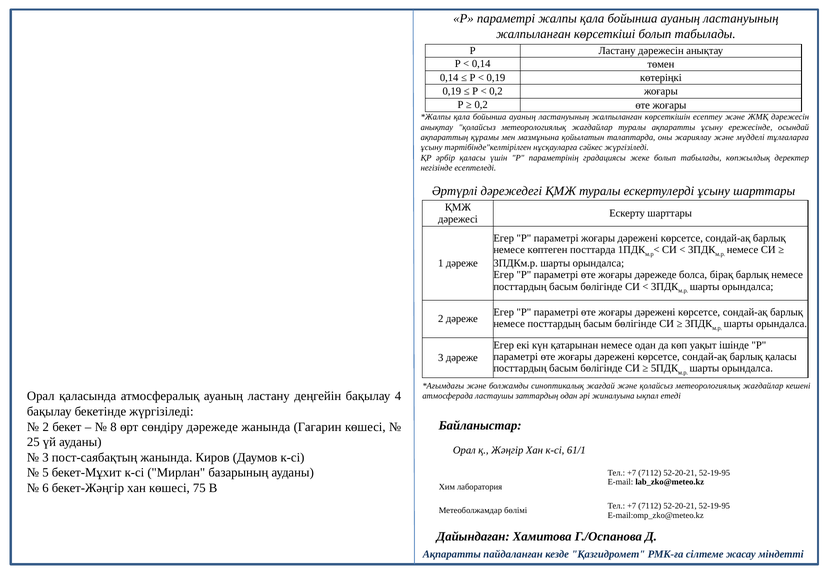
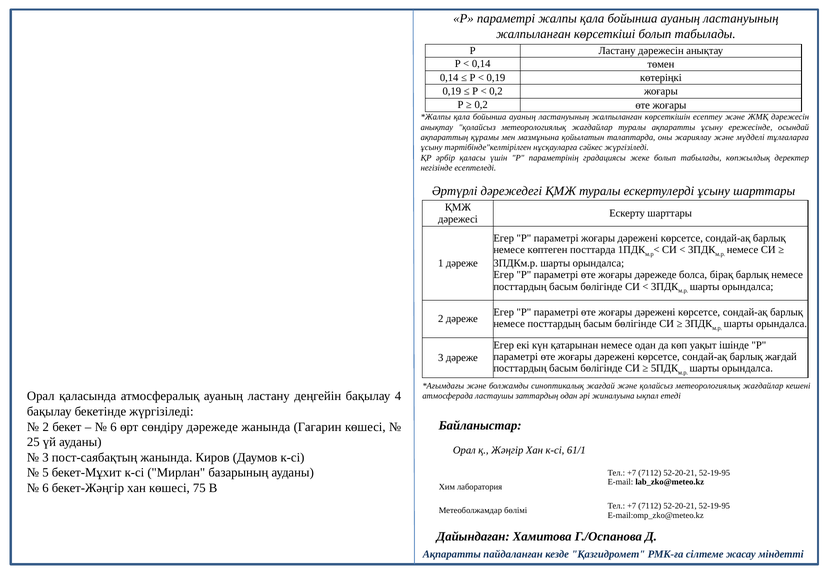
барлық қаласы: қаласы -> жағдай
8 at (114, 427): 8 -> 6
